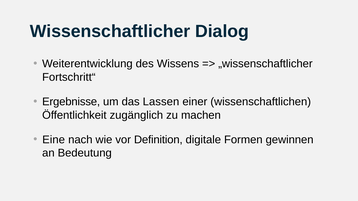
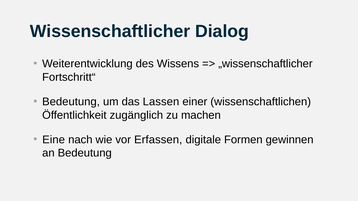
Ergebnisse at (71, 102): Ergebnisse -> Bedeutung
Definition: Definition -> Erfassen
